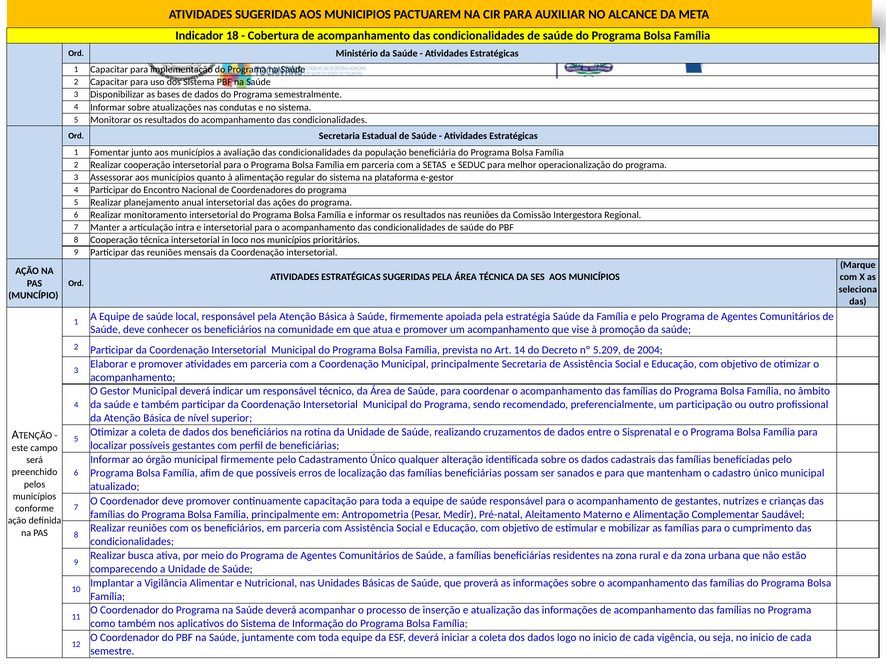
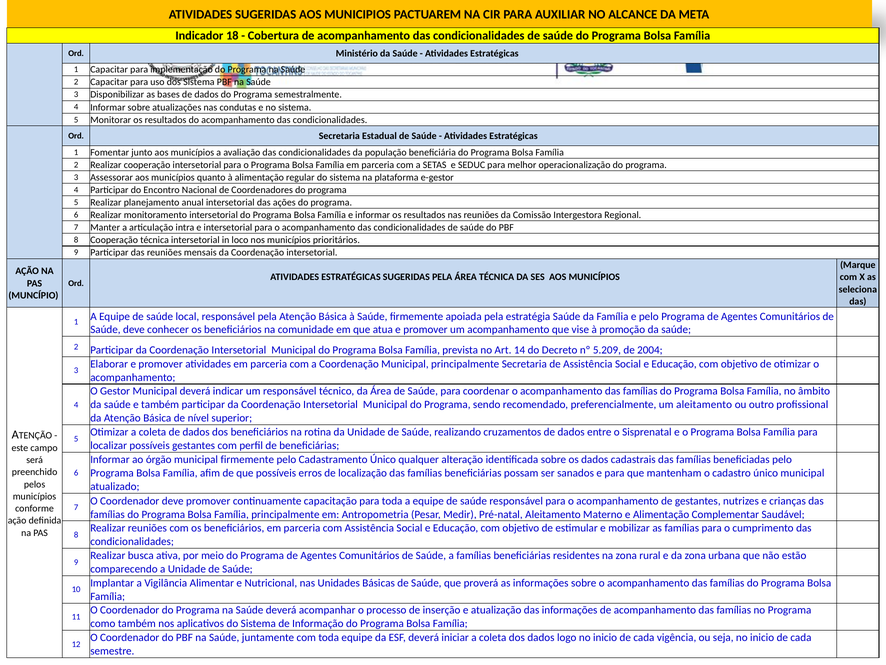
um participação: participação -> aleitamento
